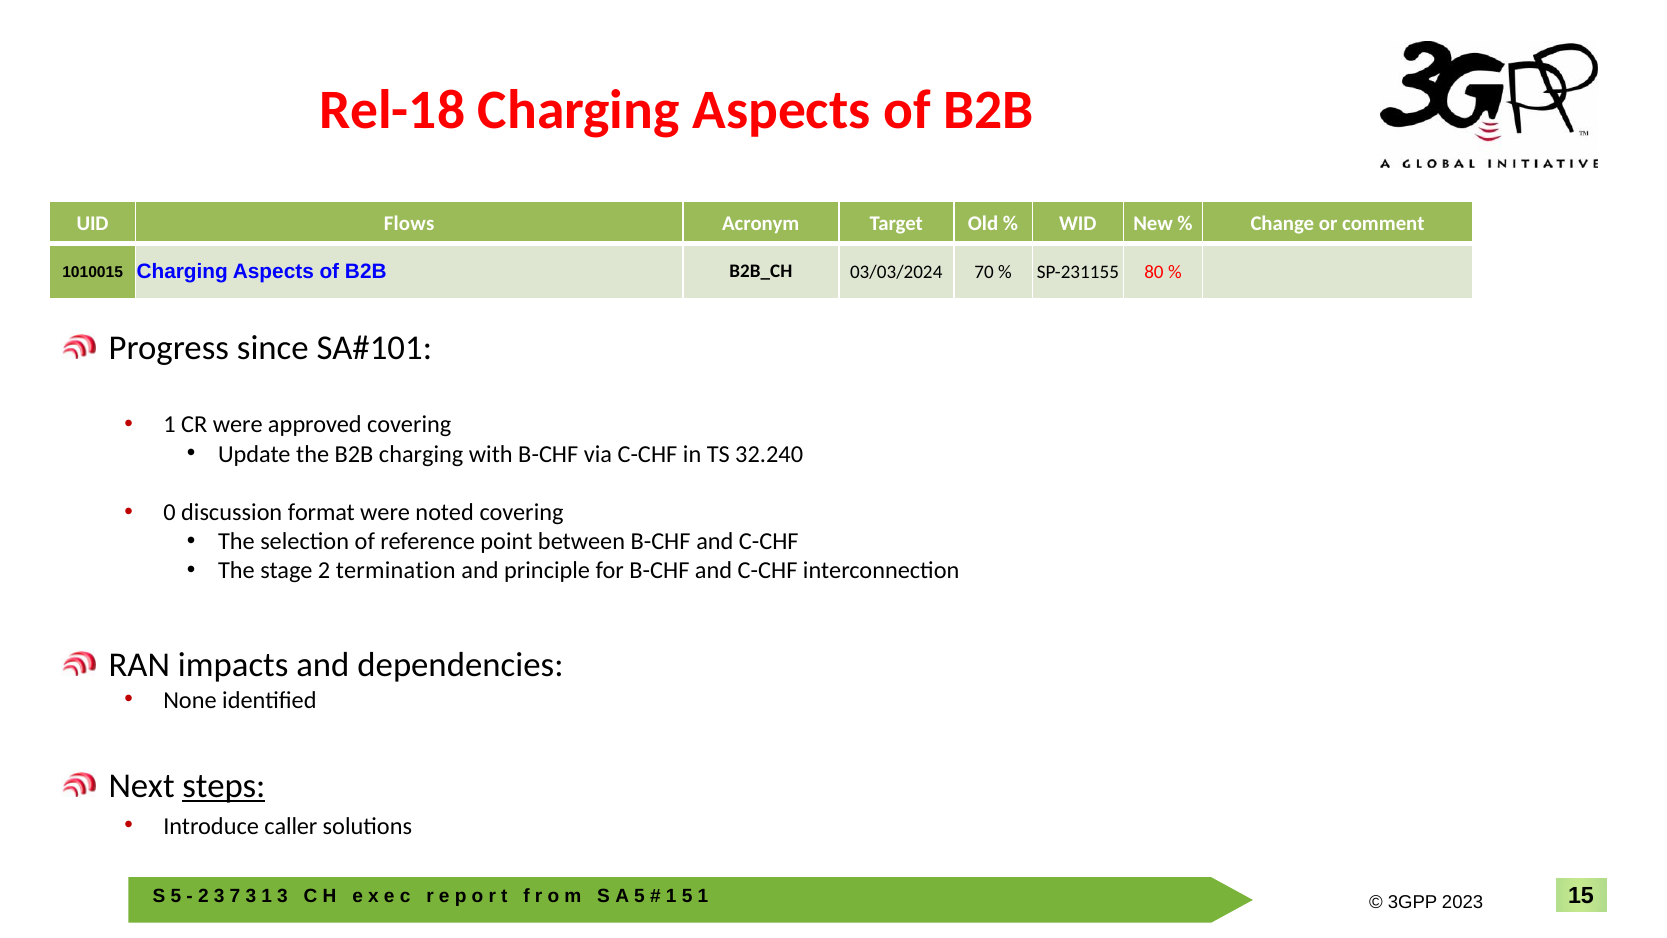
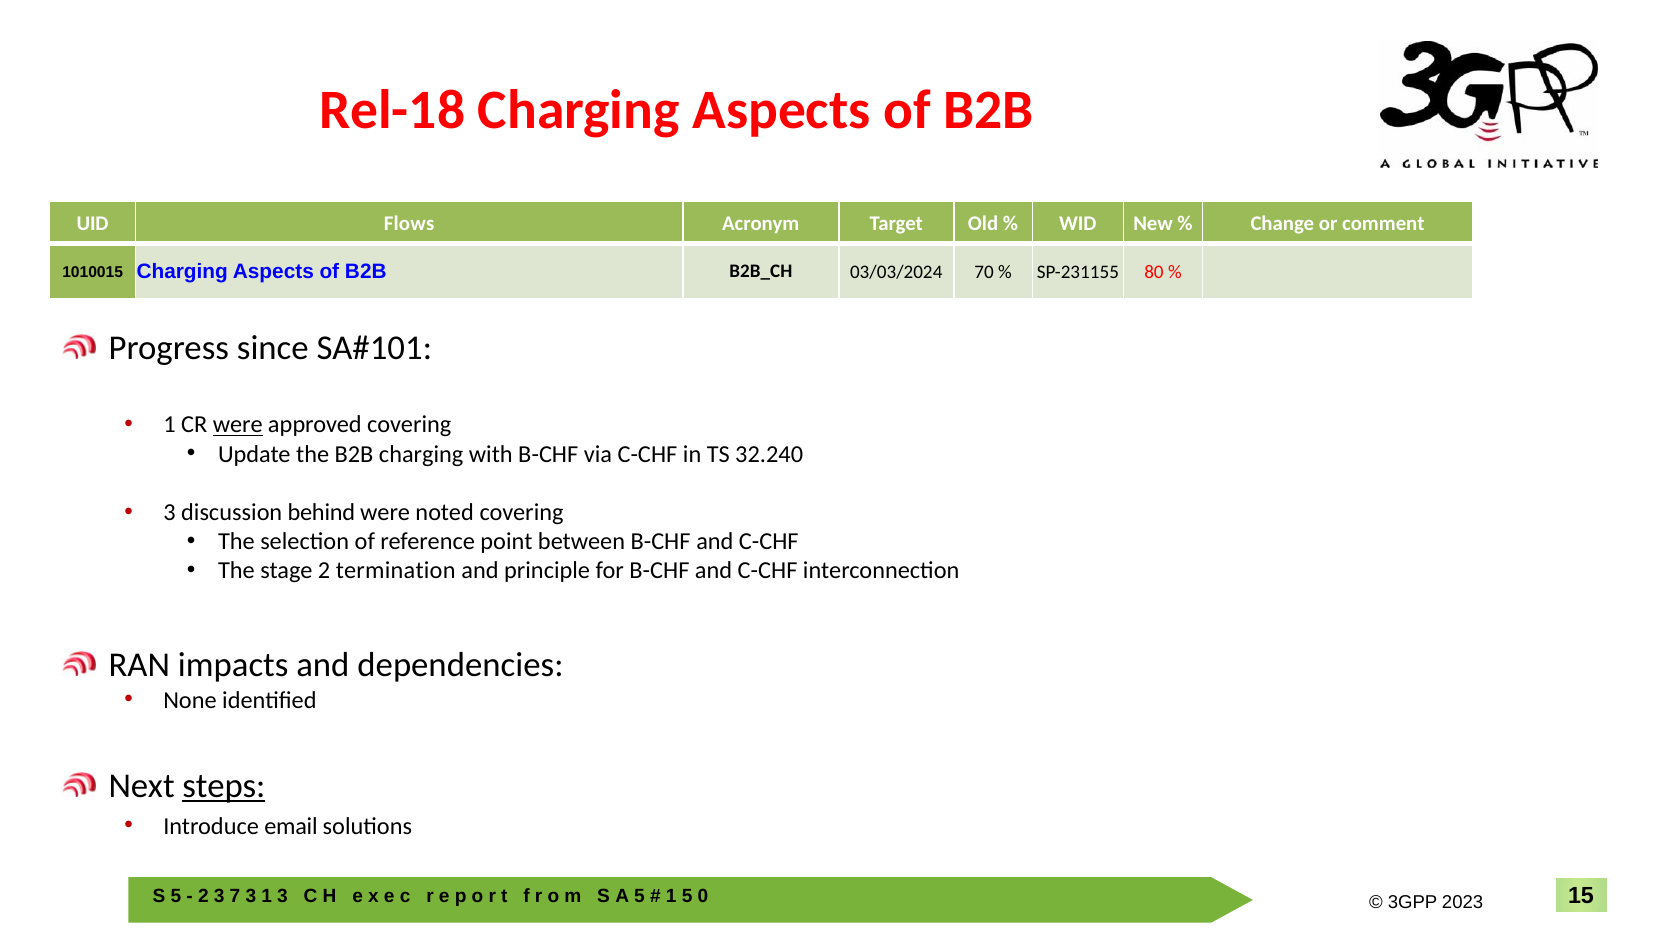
were at (238, 425) underline: none -> present
0 at (169, 512): 0 -> 3
format: format -> behind
caller: caller -> email
1 at (703, 896): 1 -> 0
